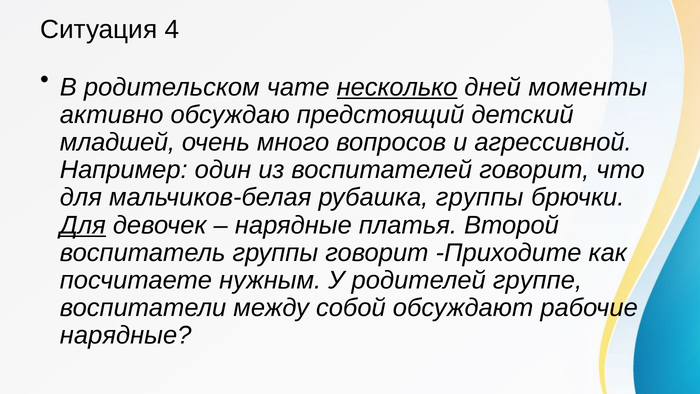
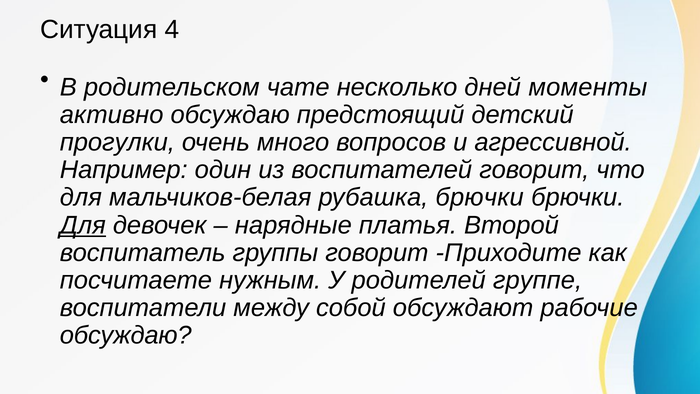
несколько underline: present -> none
младшей: младшей -> прогулки
рубашка группы: группы -> брючки
нарядные at (126, 335): нарядные -> обсуждаю
